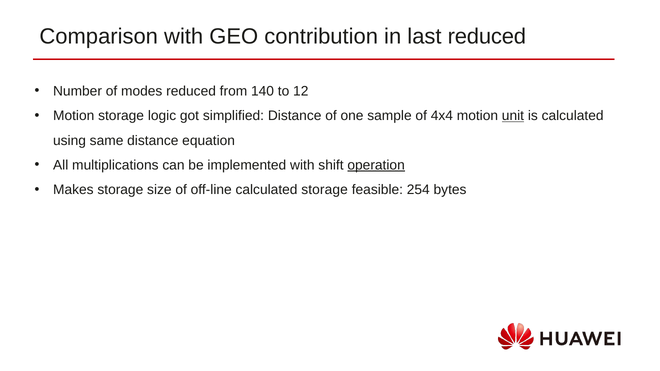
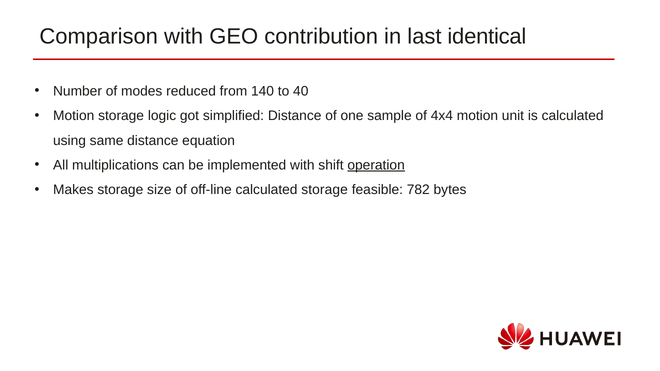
last reduced: reduced -> identical
12: 12 -> 40
unit underline: present -> none
254: 254 -> 782
